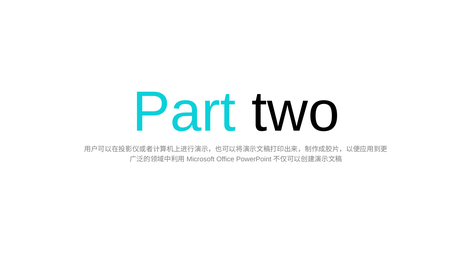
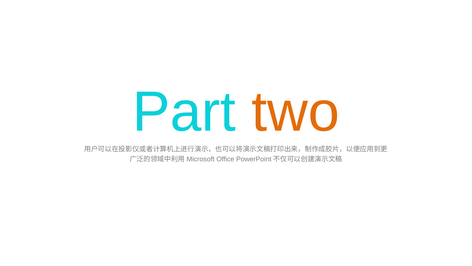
two colour: black -> orange
